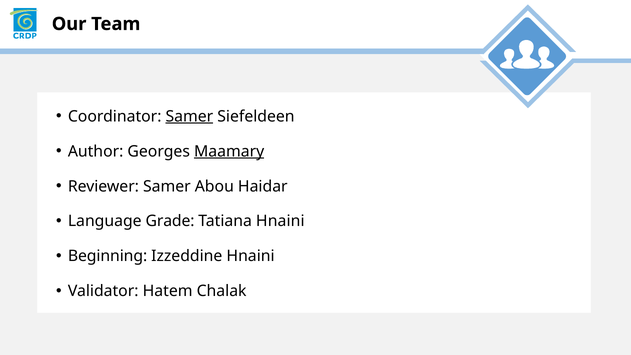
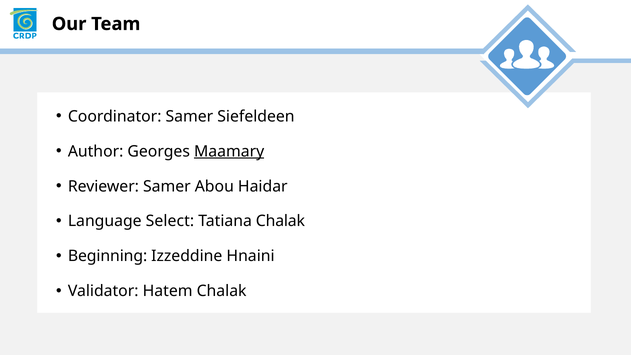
Samer at (189, 116) underline: present -> none
Grade: Grade -> Select
Tatiana Hnaini: Hnaini -> Chalak
